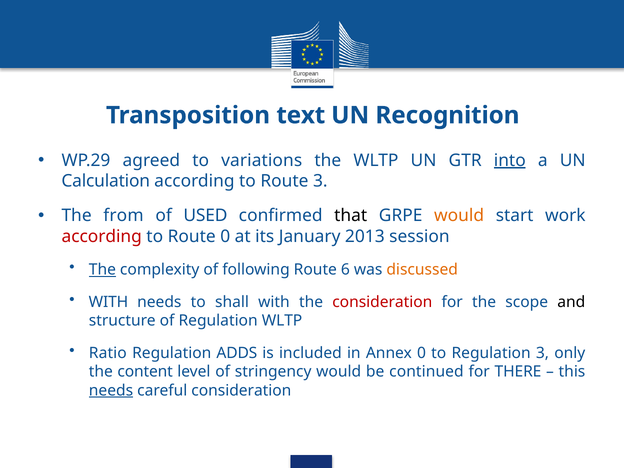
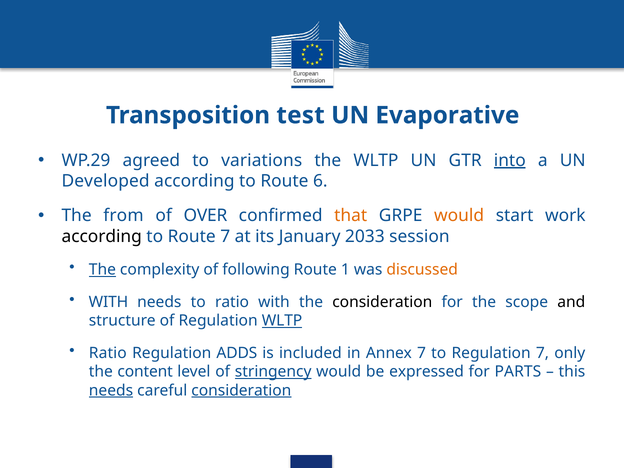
text: text -> test
Recognition: Recognition -> Evaporative
Calculation: Calculation -> Developed
Route 3: 3 -> 6
USED: USED -> OVER
that colour: black -> orange
according at (102, 237) colour: red -> black
Route 0: 0 -> 7
2013: 2013 -> 2033
6: 6 -> 1
to shall: shall -> ratio
consideration at (382, 302) colour: red -> black
WLTP at (282, 321) underline: none -> present
Annex 0: 0 -> 7
Regulation 3: 3 -> 7
stringency underline: none -> present
continued: continued -> expressed
THERE: THERE -> PARTS
consideration at (241, 390) underline: none -> present
